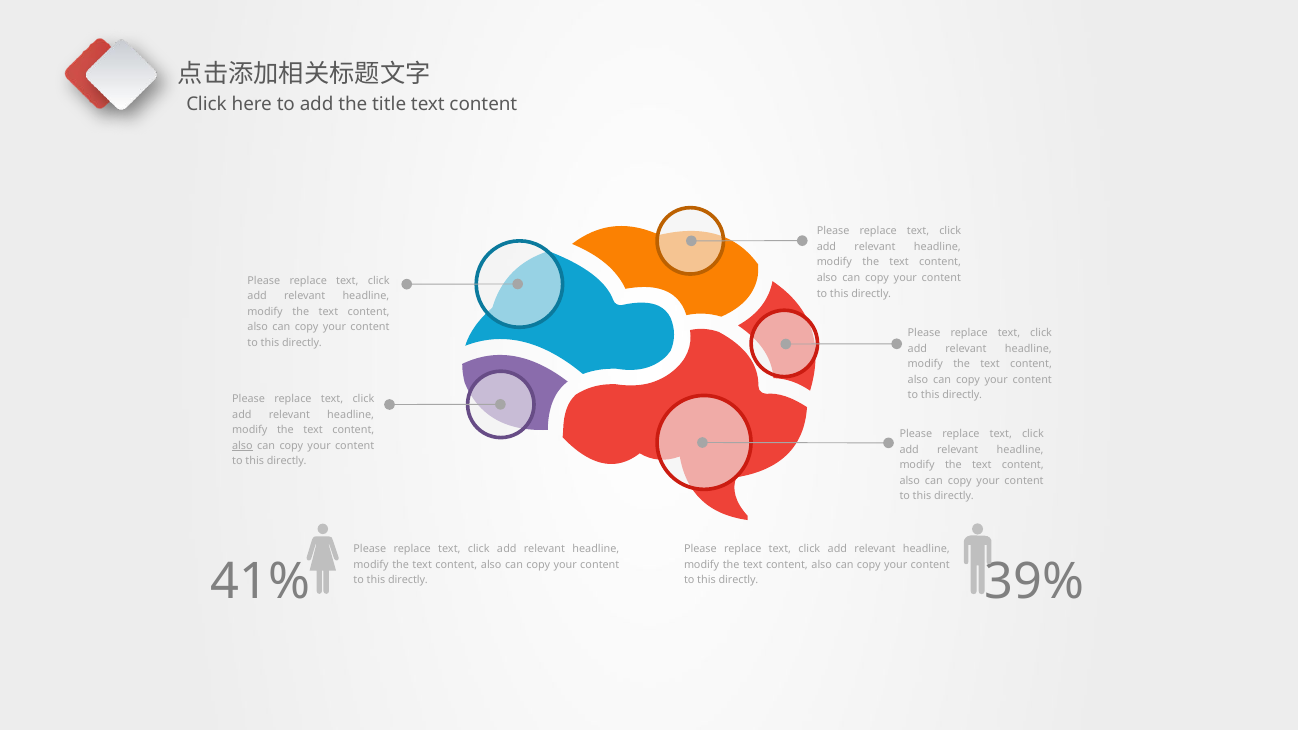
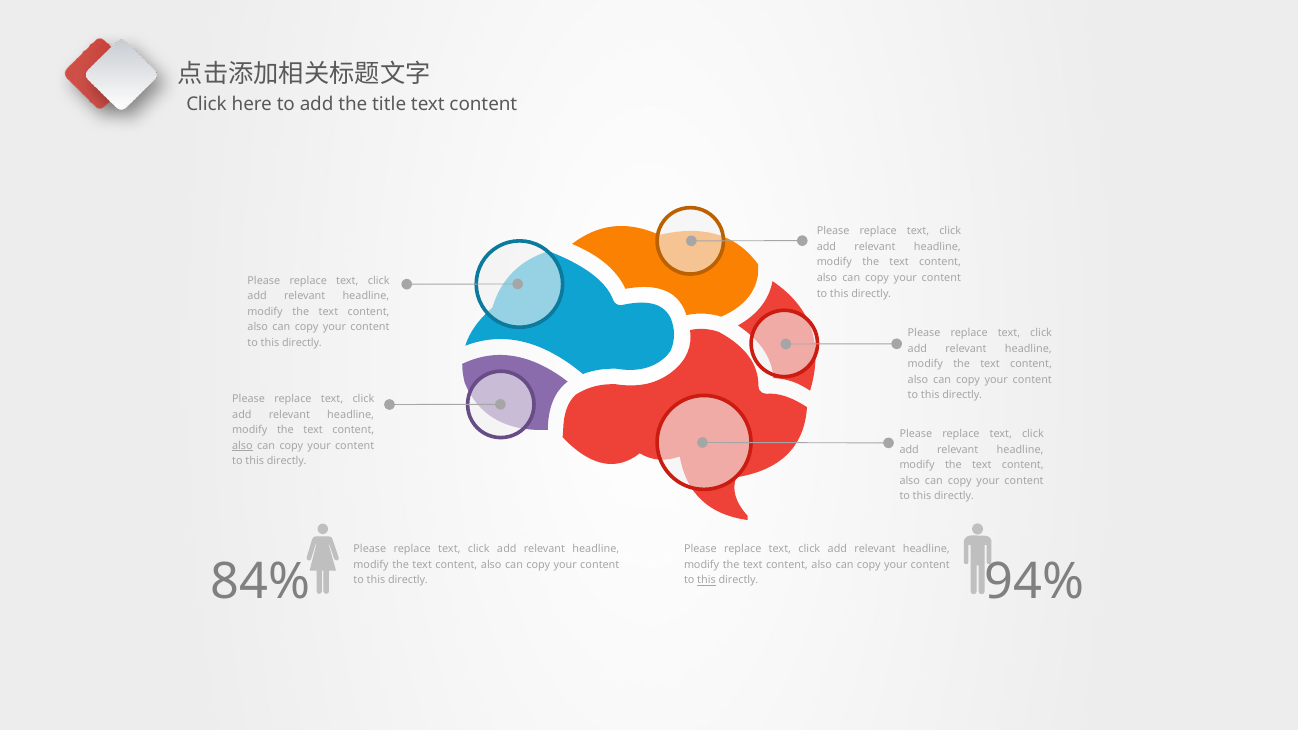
41%: 41% -> 84%
this at (707, 580) underline: none -> present
39%: 39% -> 94%
